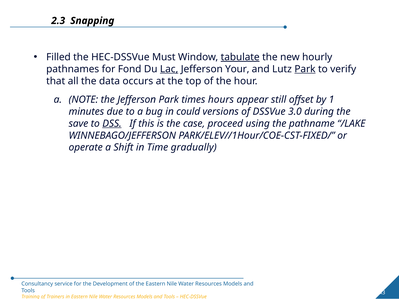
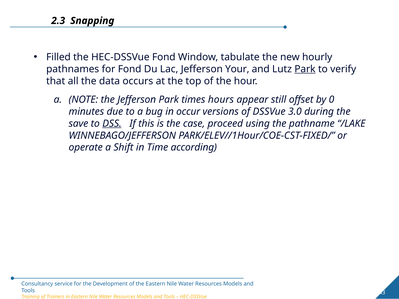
HEC-DSSVue Must: Must -> Fond
tabulate underline: present -> none
Lac underline: present -> none
1: 1 -> 0
could: could -> occur
gradually: gradually -> according
